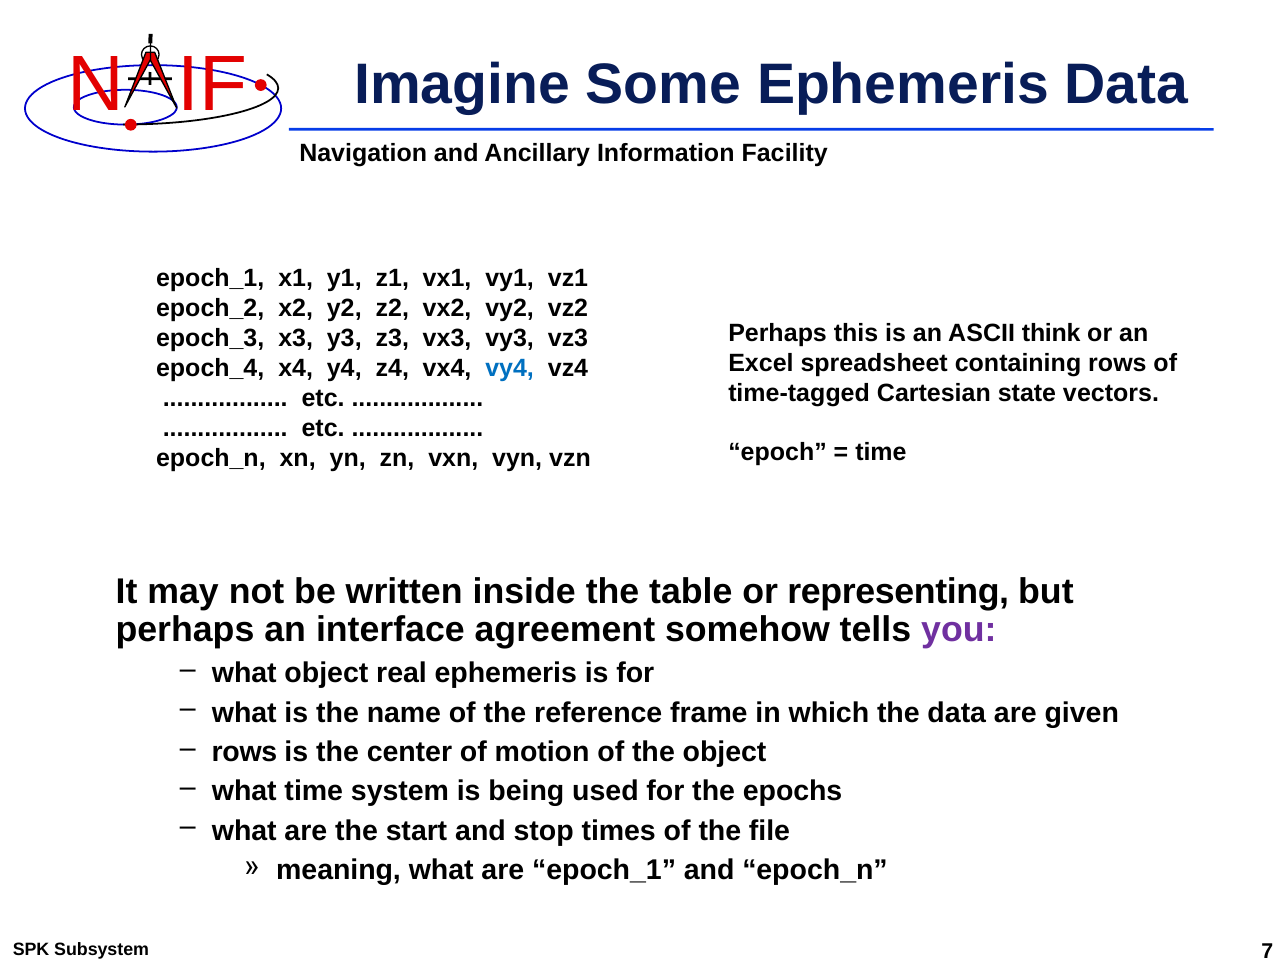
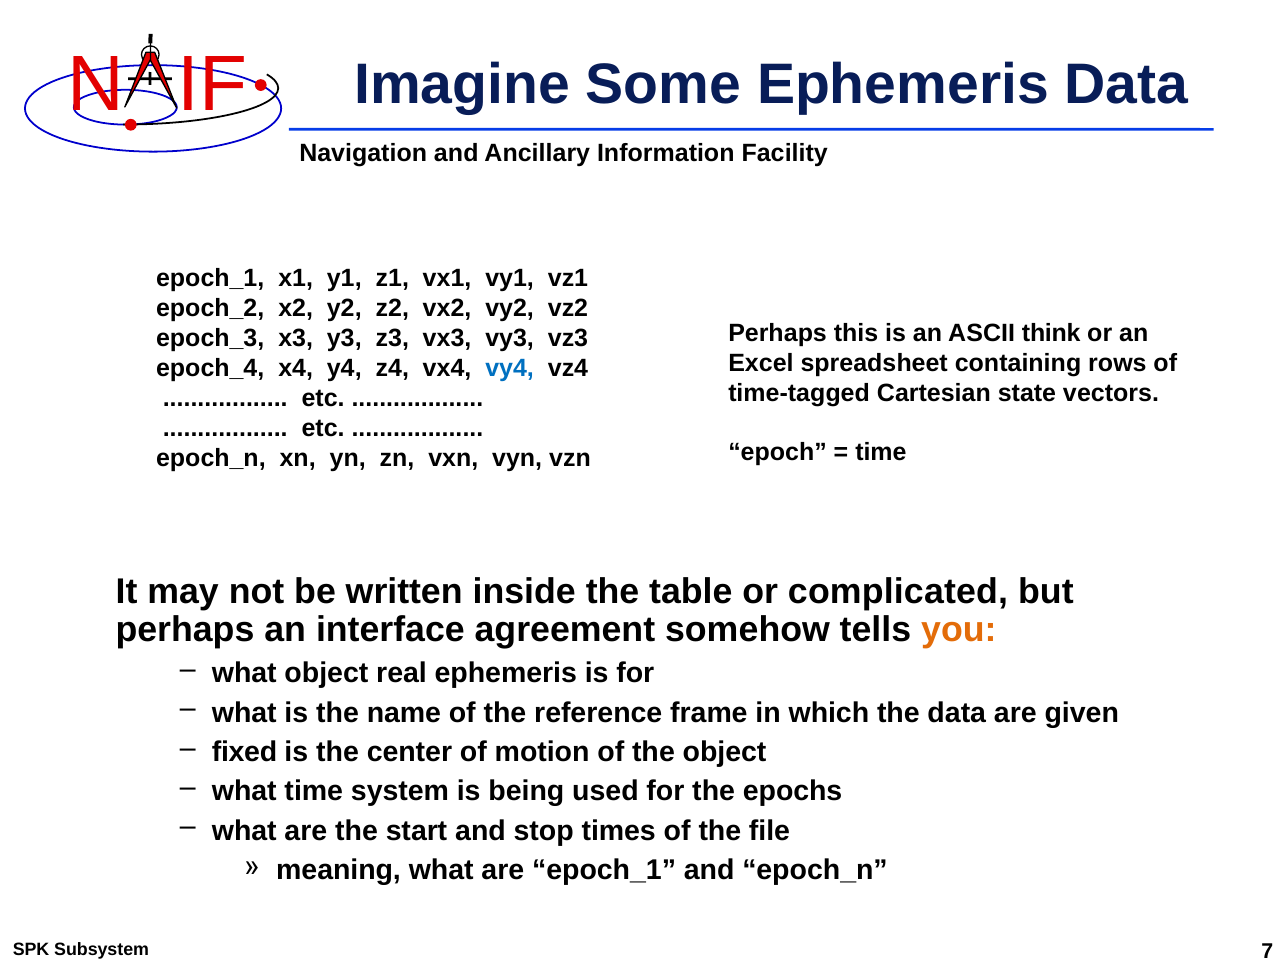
representing: representing -> complicated
you colour: purple -> orange
rows at (244, 752): rows -> fixed
